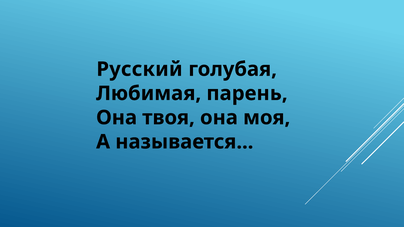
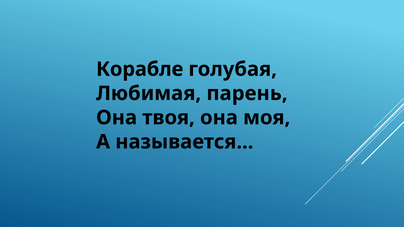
Русский: Русский -> Корабле
